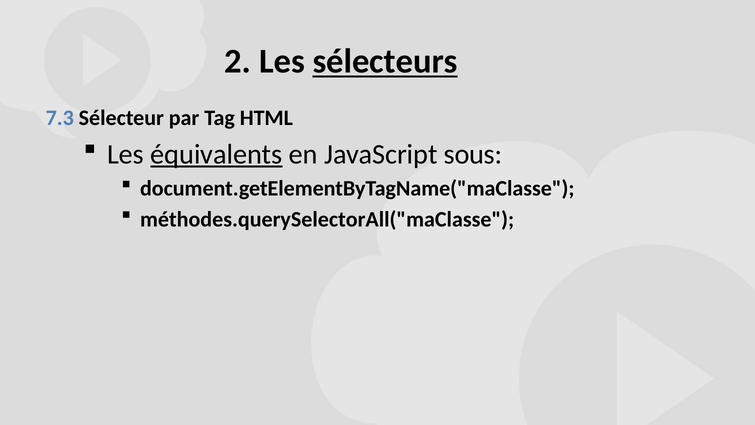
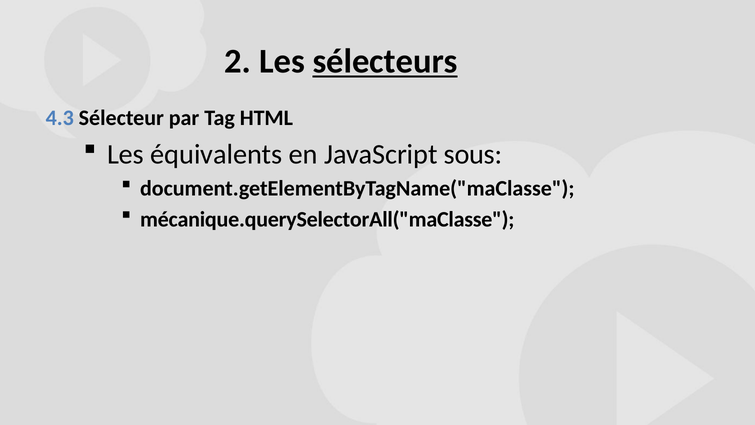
7.3: 7.3 -> 4.3
équivalents underline: present -> none
méthodes.querySelectorAll("maClasse: méthodes.querySelectorAll("maClasse -> mécanique.querySelectorAll("maClasse
